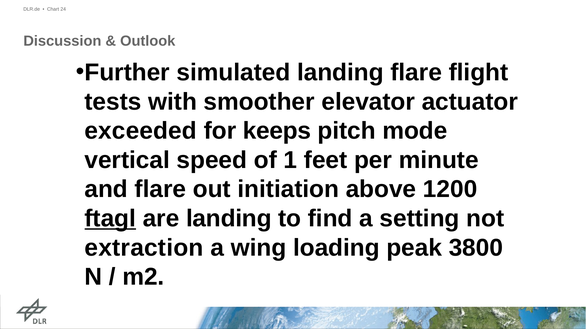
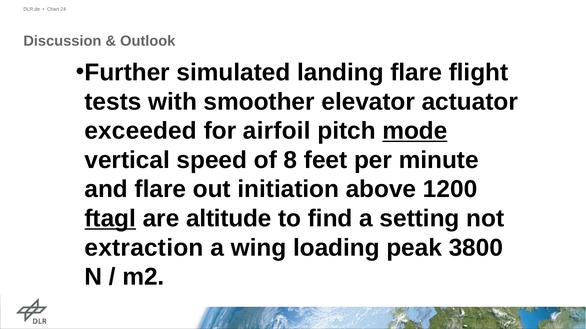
keeps: keeps -> airfoil
mode underline: none -> present
1: 1 -> 8
are landing: landing -> altitude
